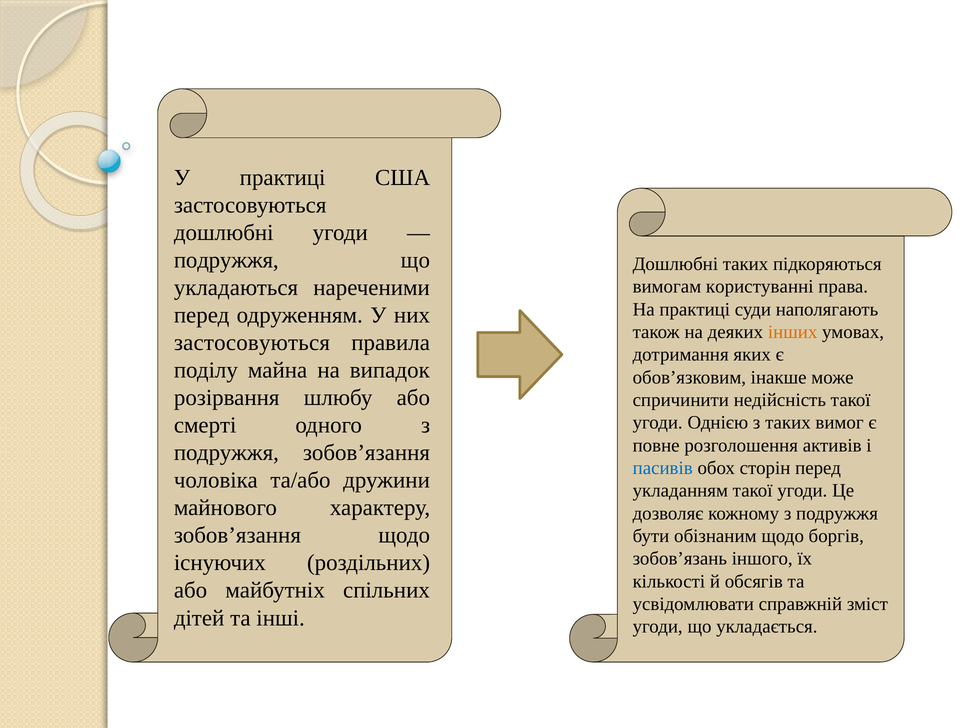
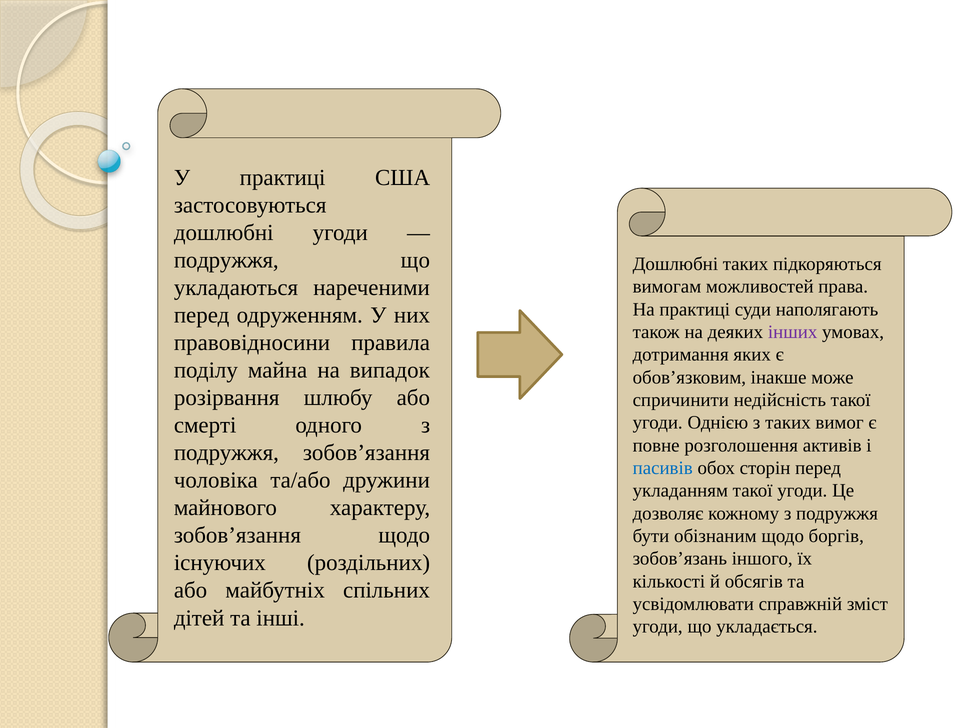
користуванні: користуванні -> можливостей
інших colour: orange -> purple
застосовуються at (252, 343): застосовуються -> правовідносини
